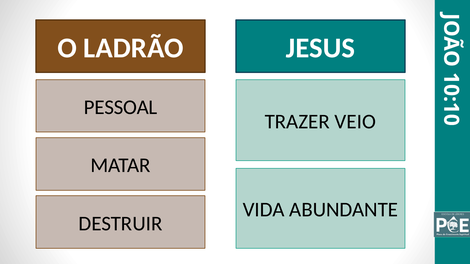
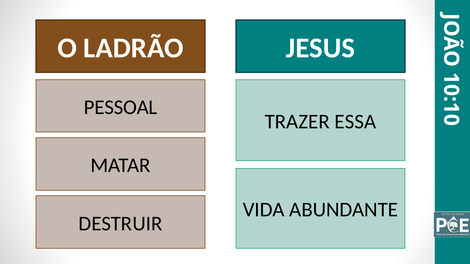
VEIO: VEIO -> ESSA
